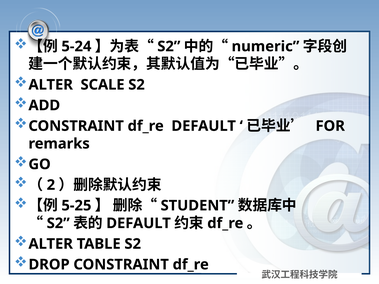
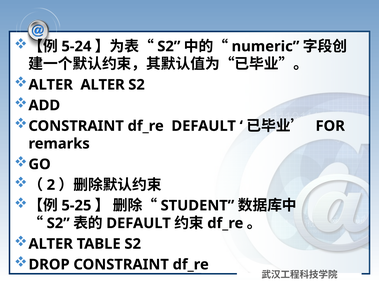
ALTER SCALE: SCALE -> ALTER
